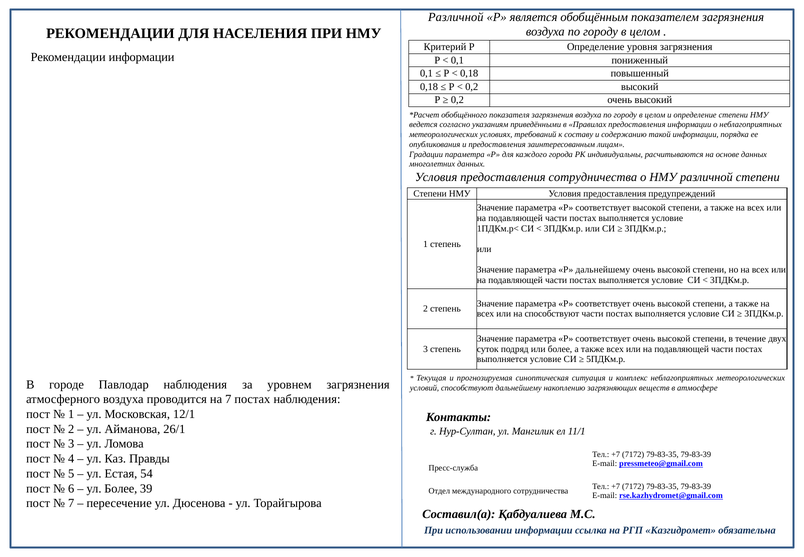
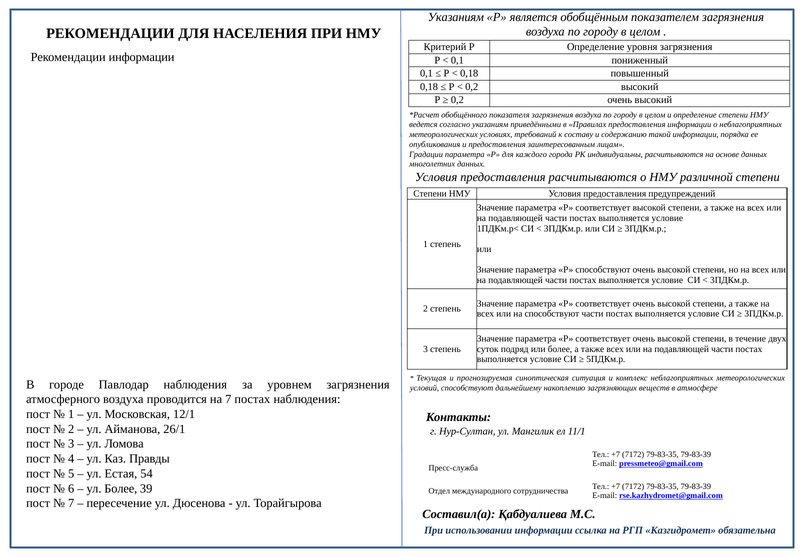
Различной at (456, 17): Различной -> Указаниям
предоставления сотрудничества: сотрудничества -> расчитываются
Р дальнейшему: дальнейшему -> способствуют
